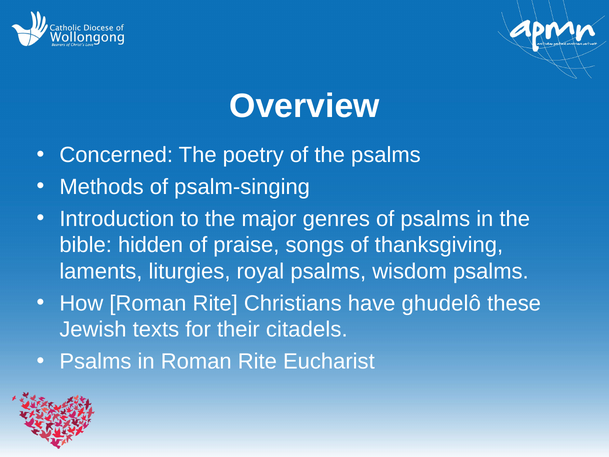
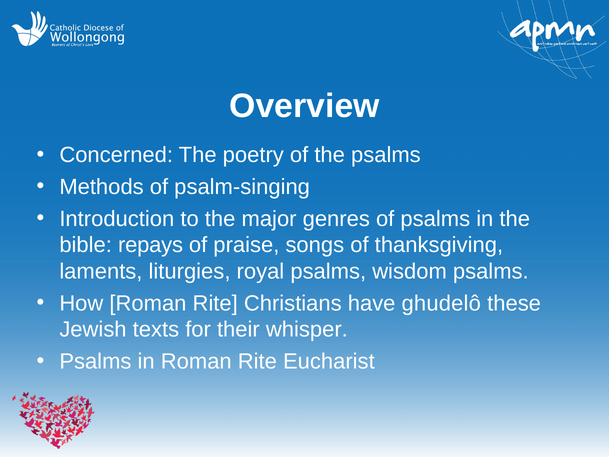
hidden: hidden -> repays
citadels: citadels -> whisper
